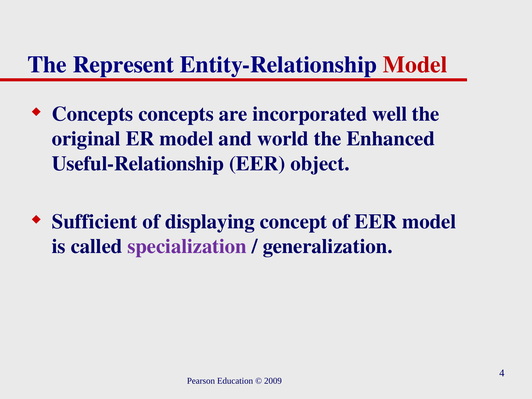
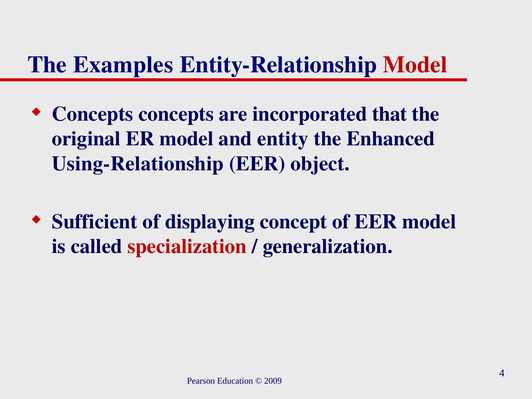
Represent: Represent -> Examples
well: well -> that
world: world -> entity
Useful-Relationship: Useful-Relationship -> Using-Relationship
specialization colour: purple -> red
